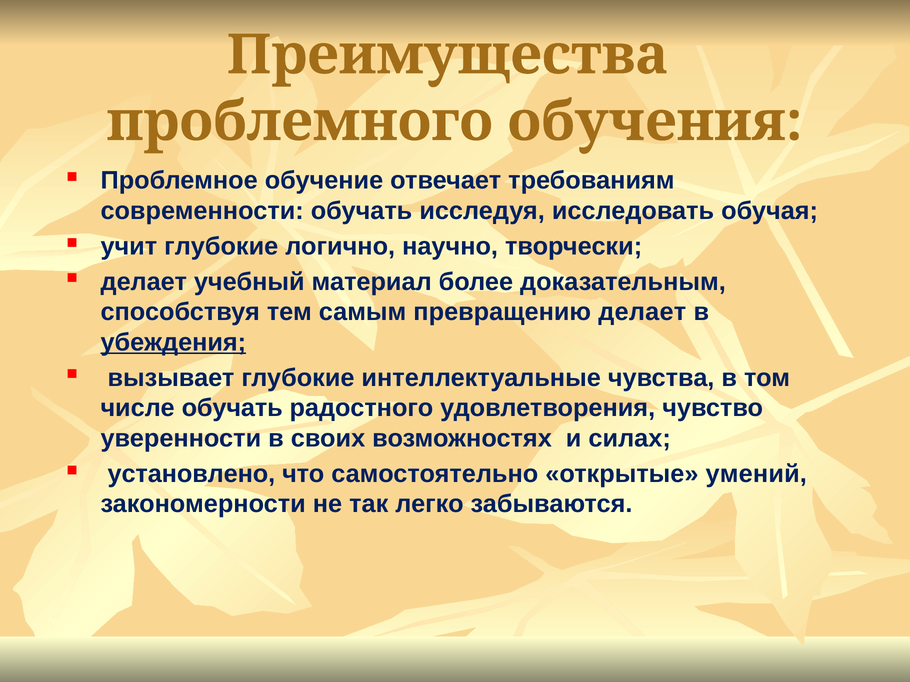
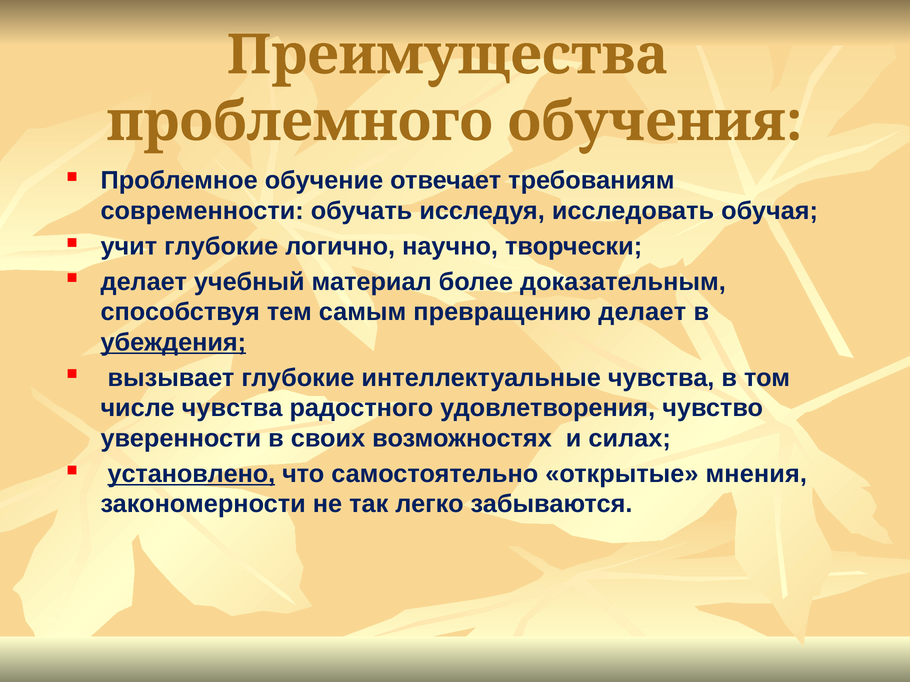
числе обучать: обучать -> чувства
установлено underline: none -> present
умений: умений -> мнения
